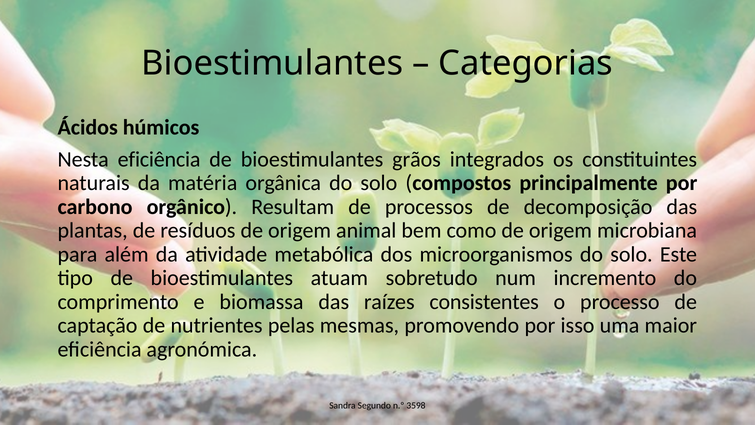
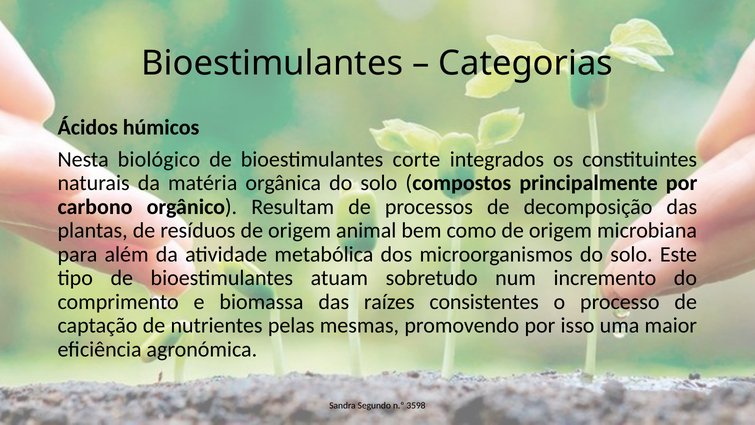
Nesta eficiência: eficiência -> biológico
grãos: grãos -> corte
